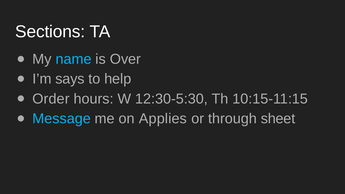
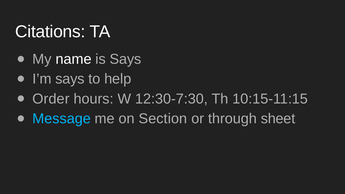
Sections: Sections -> Citations
name colour: light blue -> white
is Over: Over -> Says
12:30-5:30: 12:30-5:30 -> 12:30-7:30
Applies: Applies -> Section
